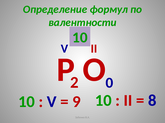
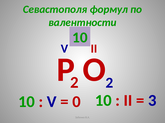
Определение: Определение -> Севастополя
0 at (109, 83): 0 -> 2
9: 9 -> 0
8: 8 -> 3
